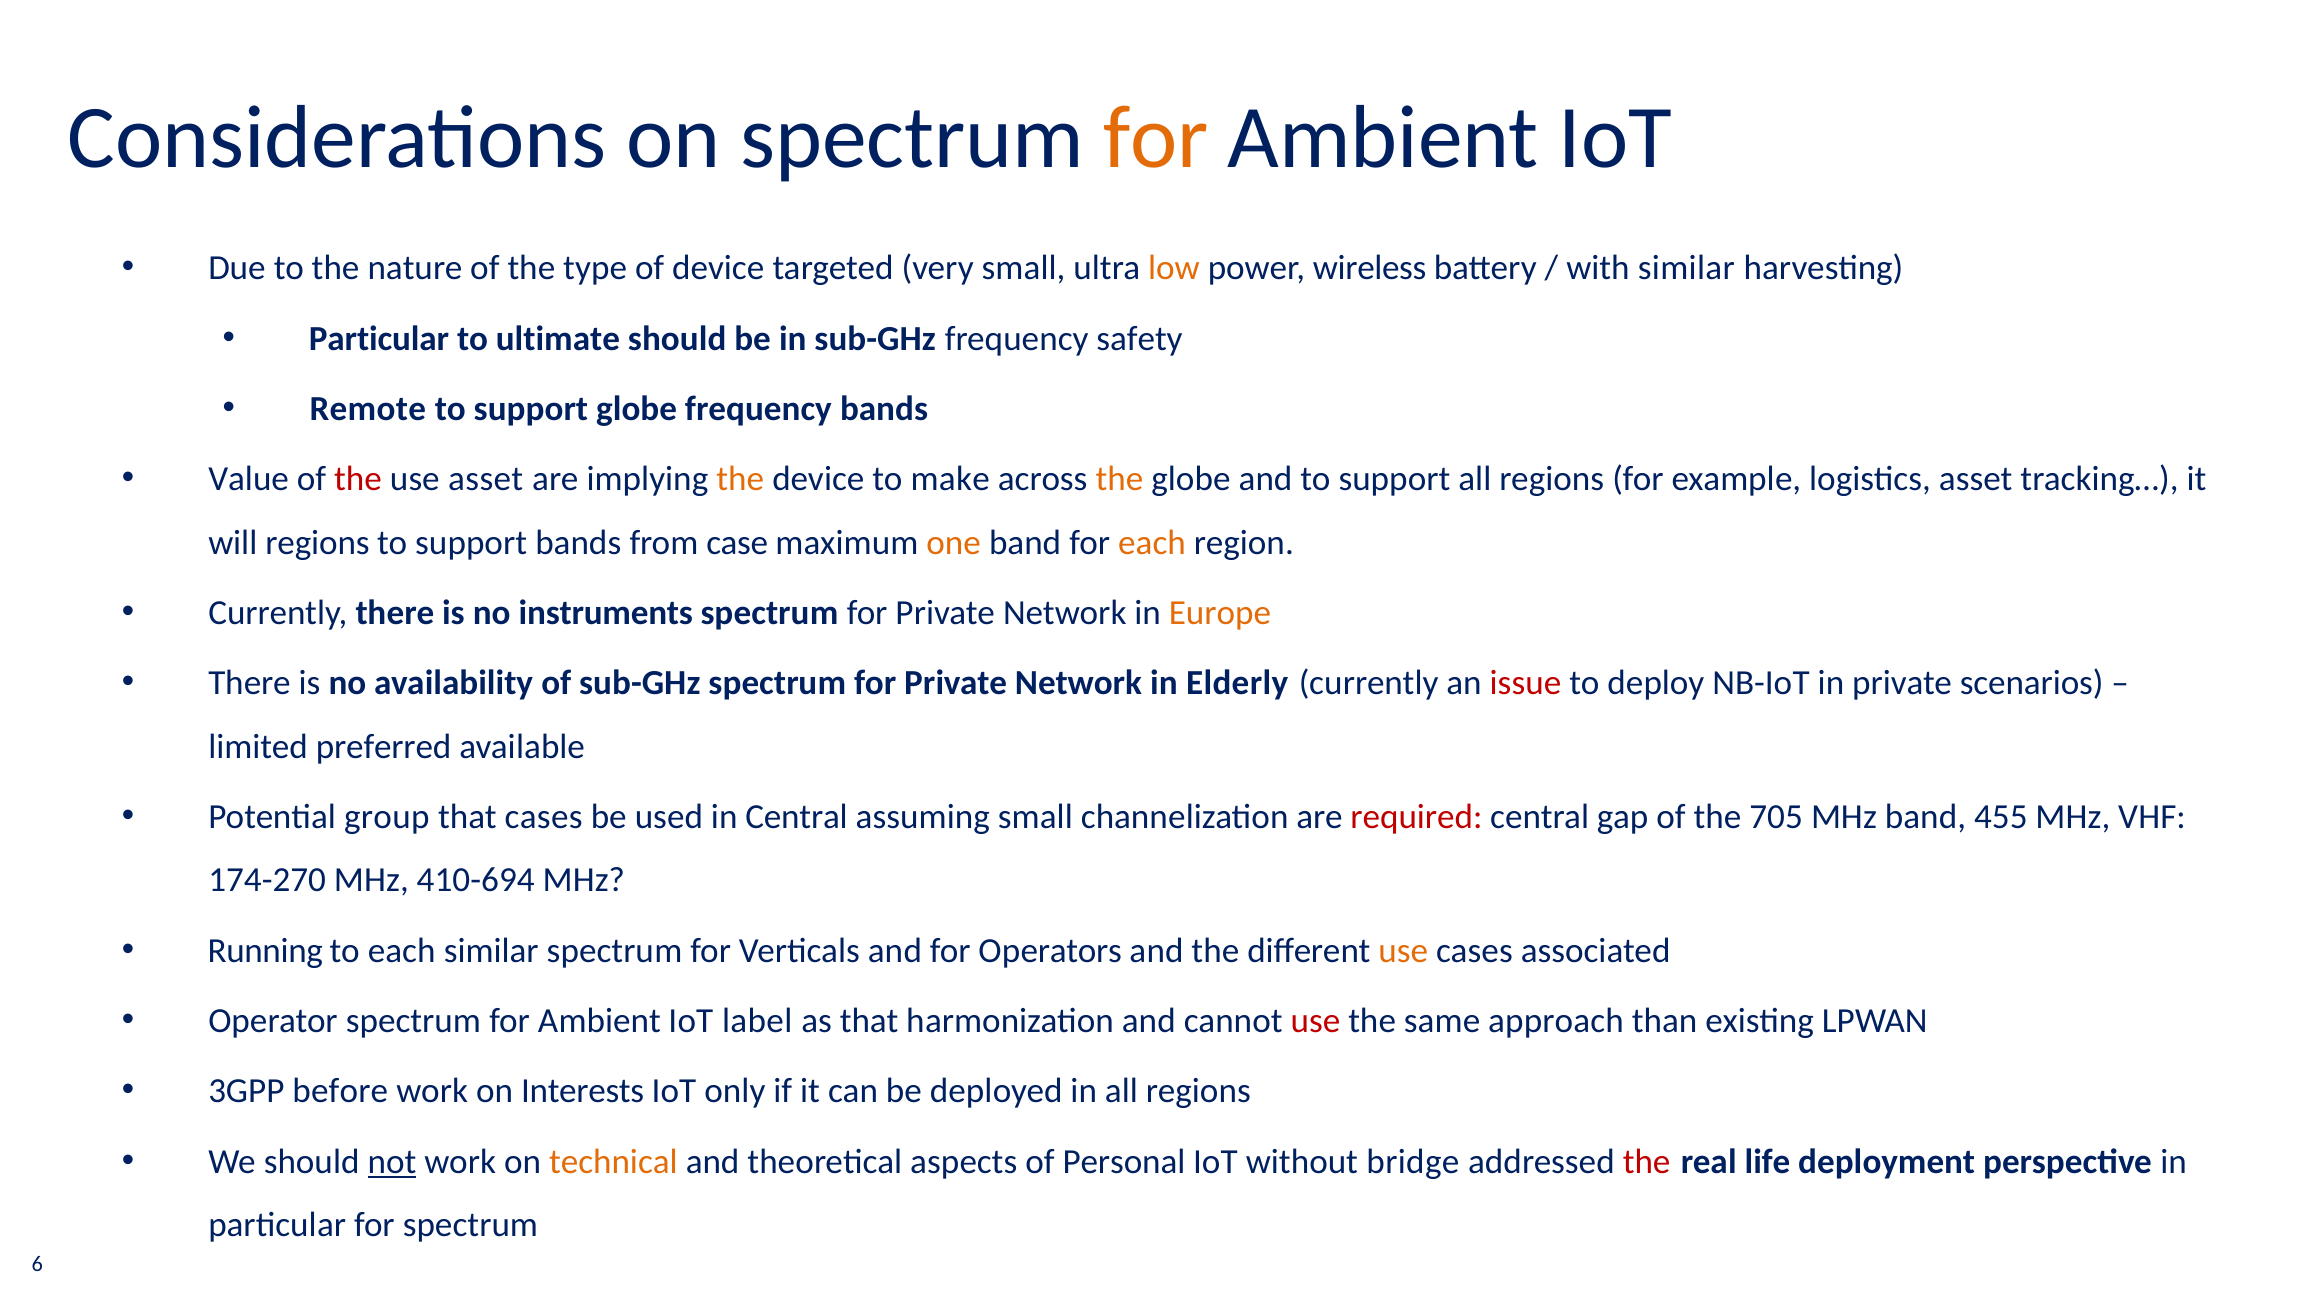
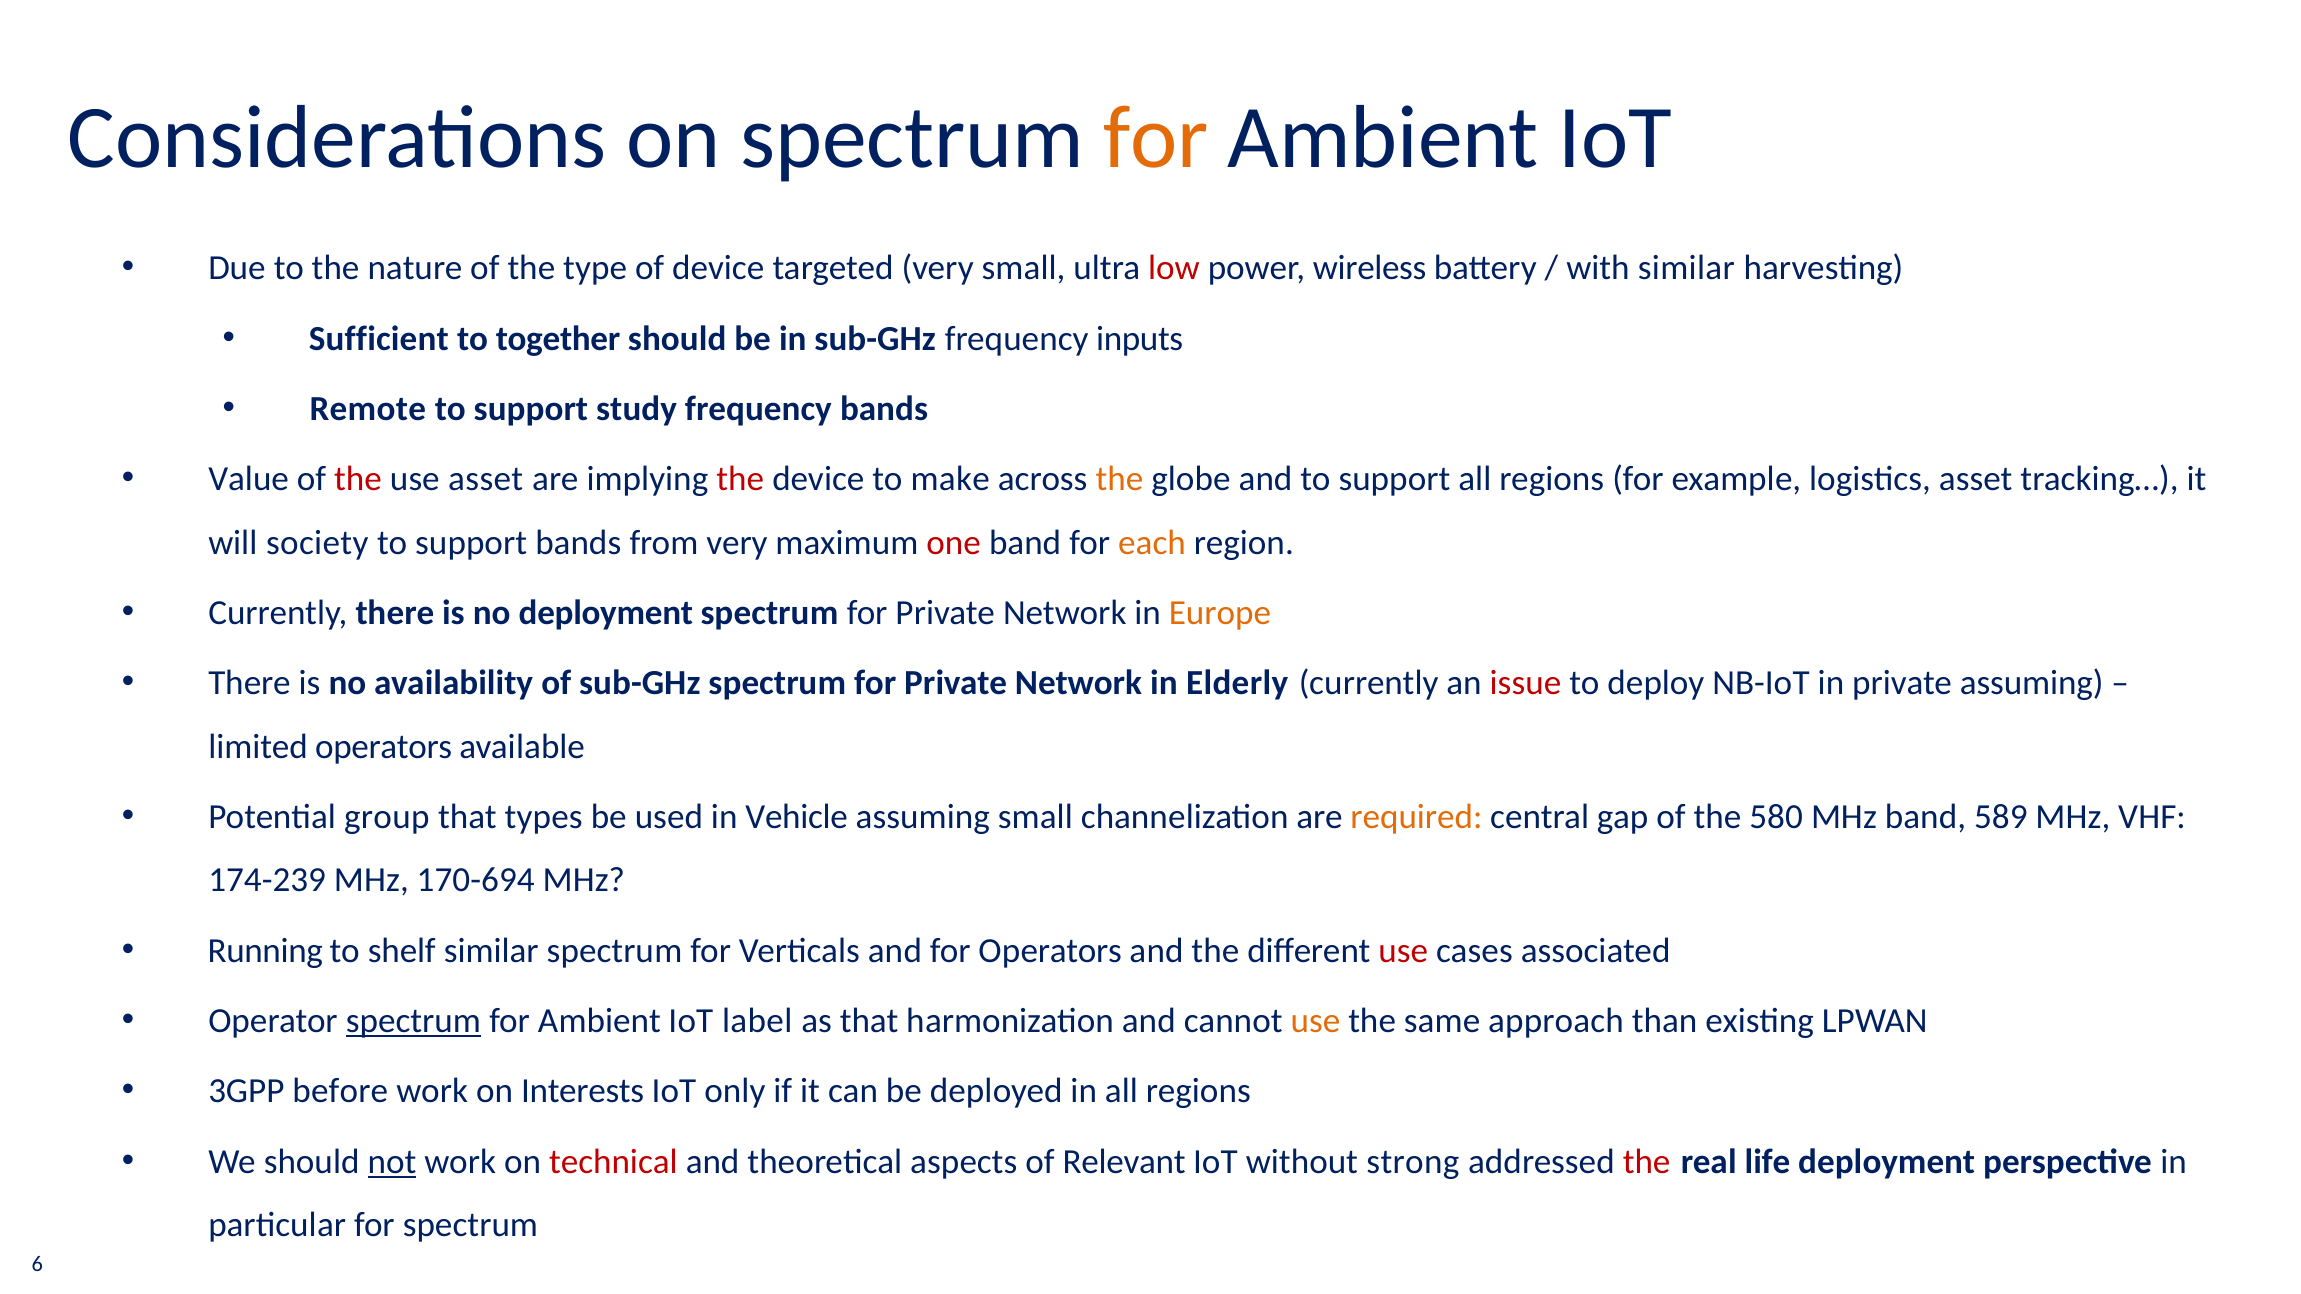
low colour: orange -> red
Particular at (379, 339): Particular -> Sufficient
ultimate: ultimate -> together
safety: safety -> inputs
support globe: globe -> study
the at (740, 479) colour: orange -> red
will regions: regions -> society
from case: case -> very
one colour: orange -> red
no instruments: instruments -> deployment
private scenarios: scenarios -> assuming
limited preferred: preferred -> operators
that cases: cases -> types
in Central: Central -> Vehicle
required colour: red -> orange
705: 705 -> 580
455: 455 -> 589
174-270: 174-270 -> 174-239
410-694: 410-694 -> 170-694
to each: each -> shelf
use at (1403, 951) colour: orange -> red
spectrum at (413, 1021) underline: none -> present
use at (1315, 1021) colour: red -> orange
technical colour: orange -> red
Personal: Personal -> Relevant
bridge: bridge -> strong
